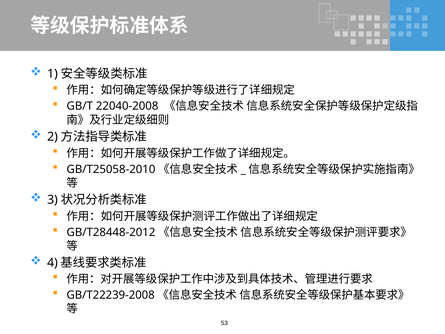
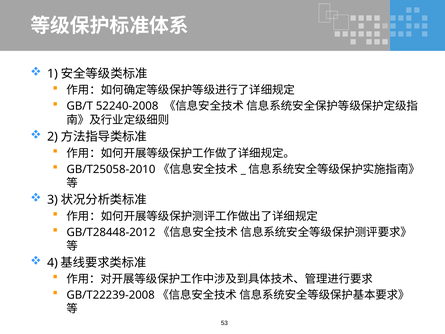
22040-2008: 22040-2008 -> 52240-2008
